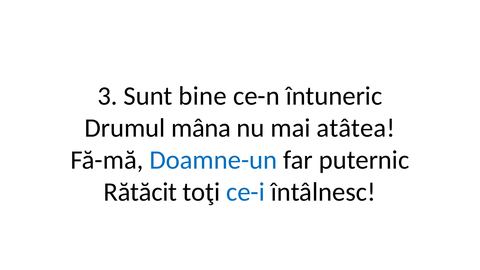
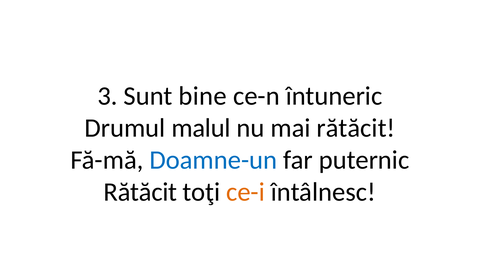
mâna: mâna -> malul
mai atâtea: atâtea -> rătăcit
ce-i colour: blue -> orange
